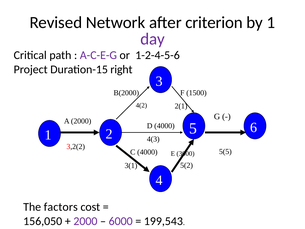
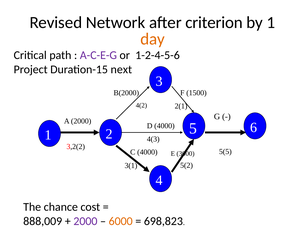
day colour: purple -> orange
right: right -> next
factors: factors -> chance
156,050: 156,050 -> 888,009
6000 colour: purple -> orange
199,543: 199,543 -> 698,823
